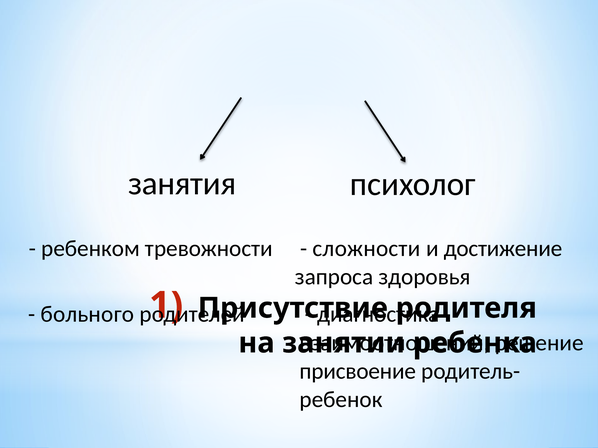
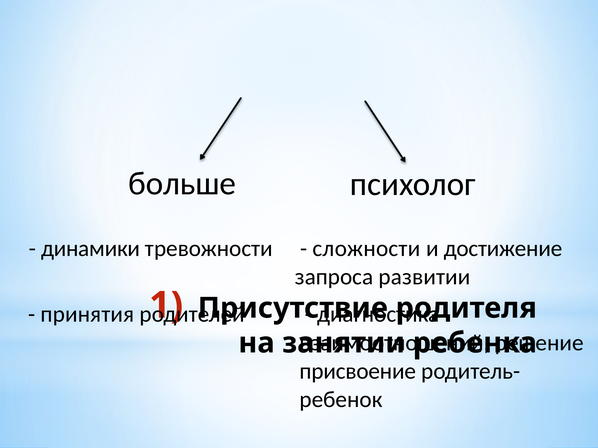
занятия: занятия -> больше
ребенком: ребенком -> динамики
здоровья: здоровья -> развитии
больного: больного -> принятия
